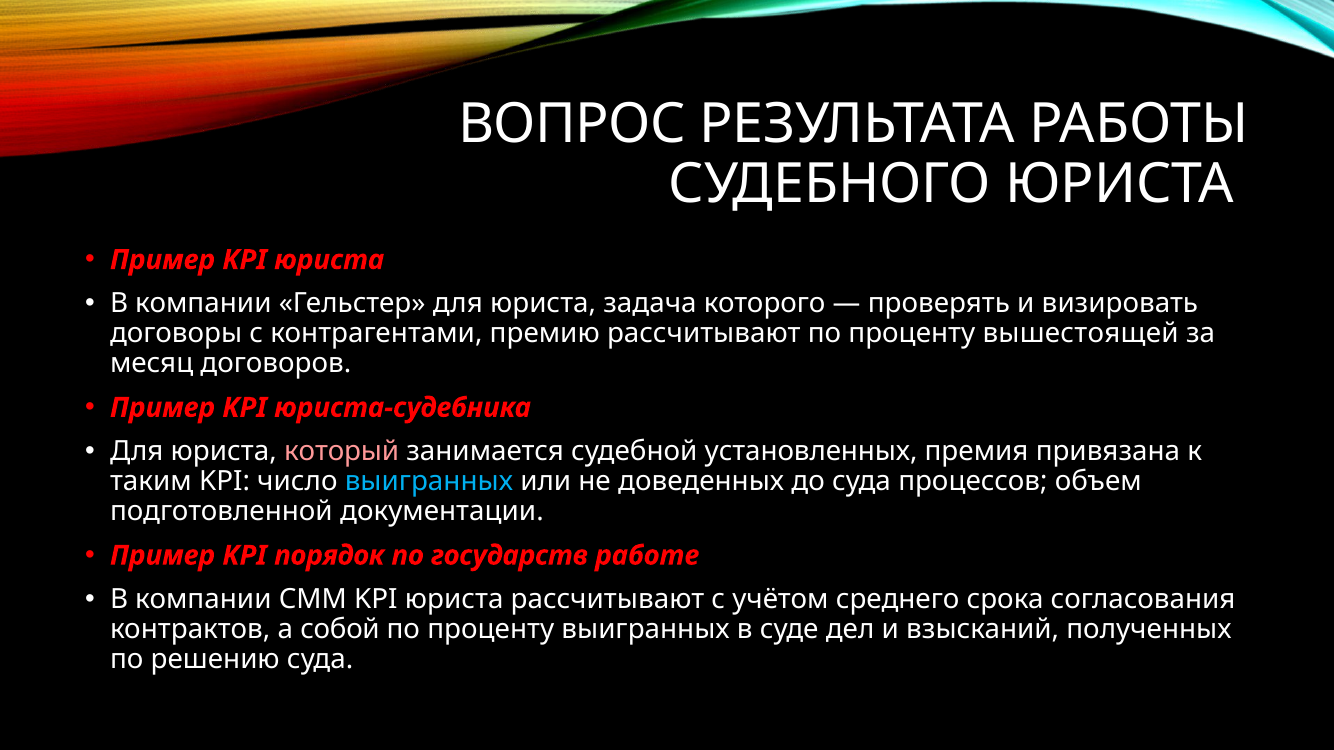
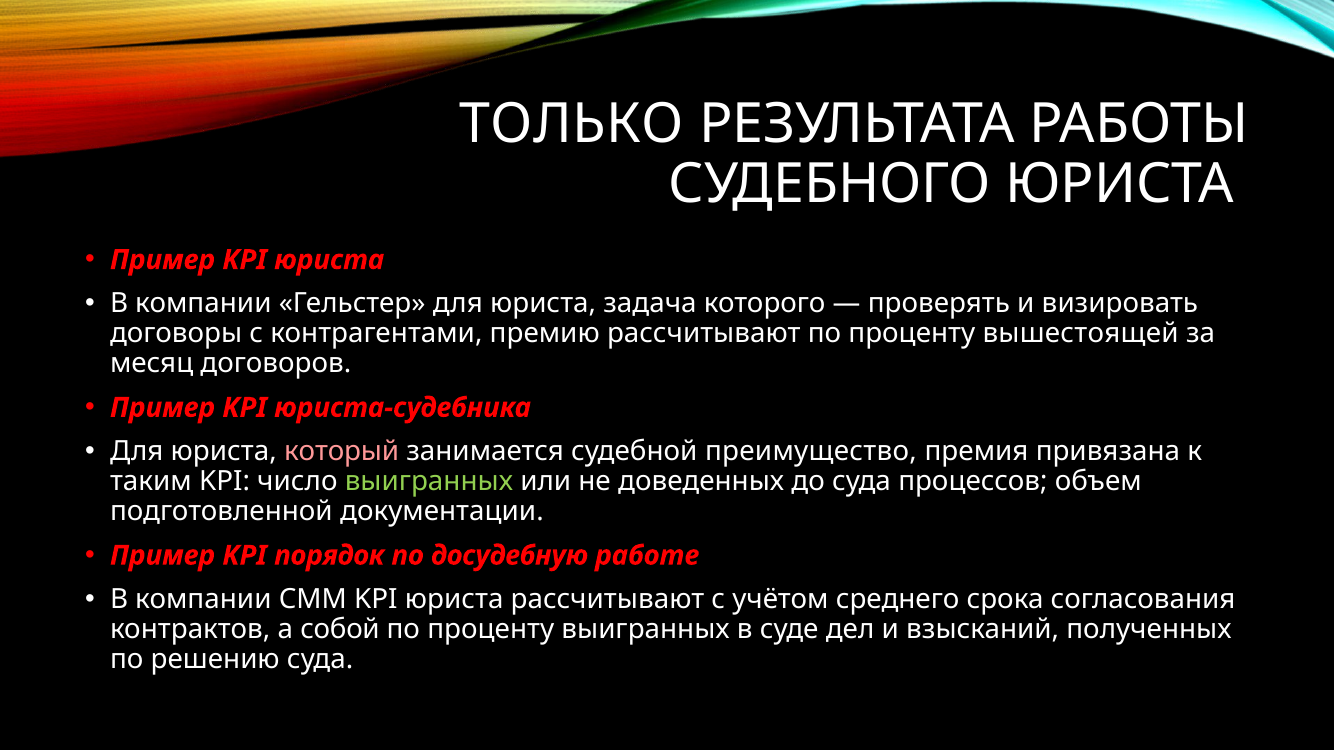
ВОПРОС: ВОПРОС -> ТОЛЬКО
установленных: установленных -> преимущество
выигранных at (429, 482) colour: light blue -> light green
государств: государств -> досудебную
